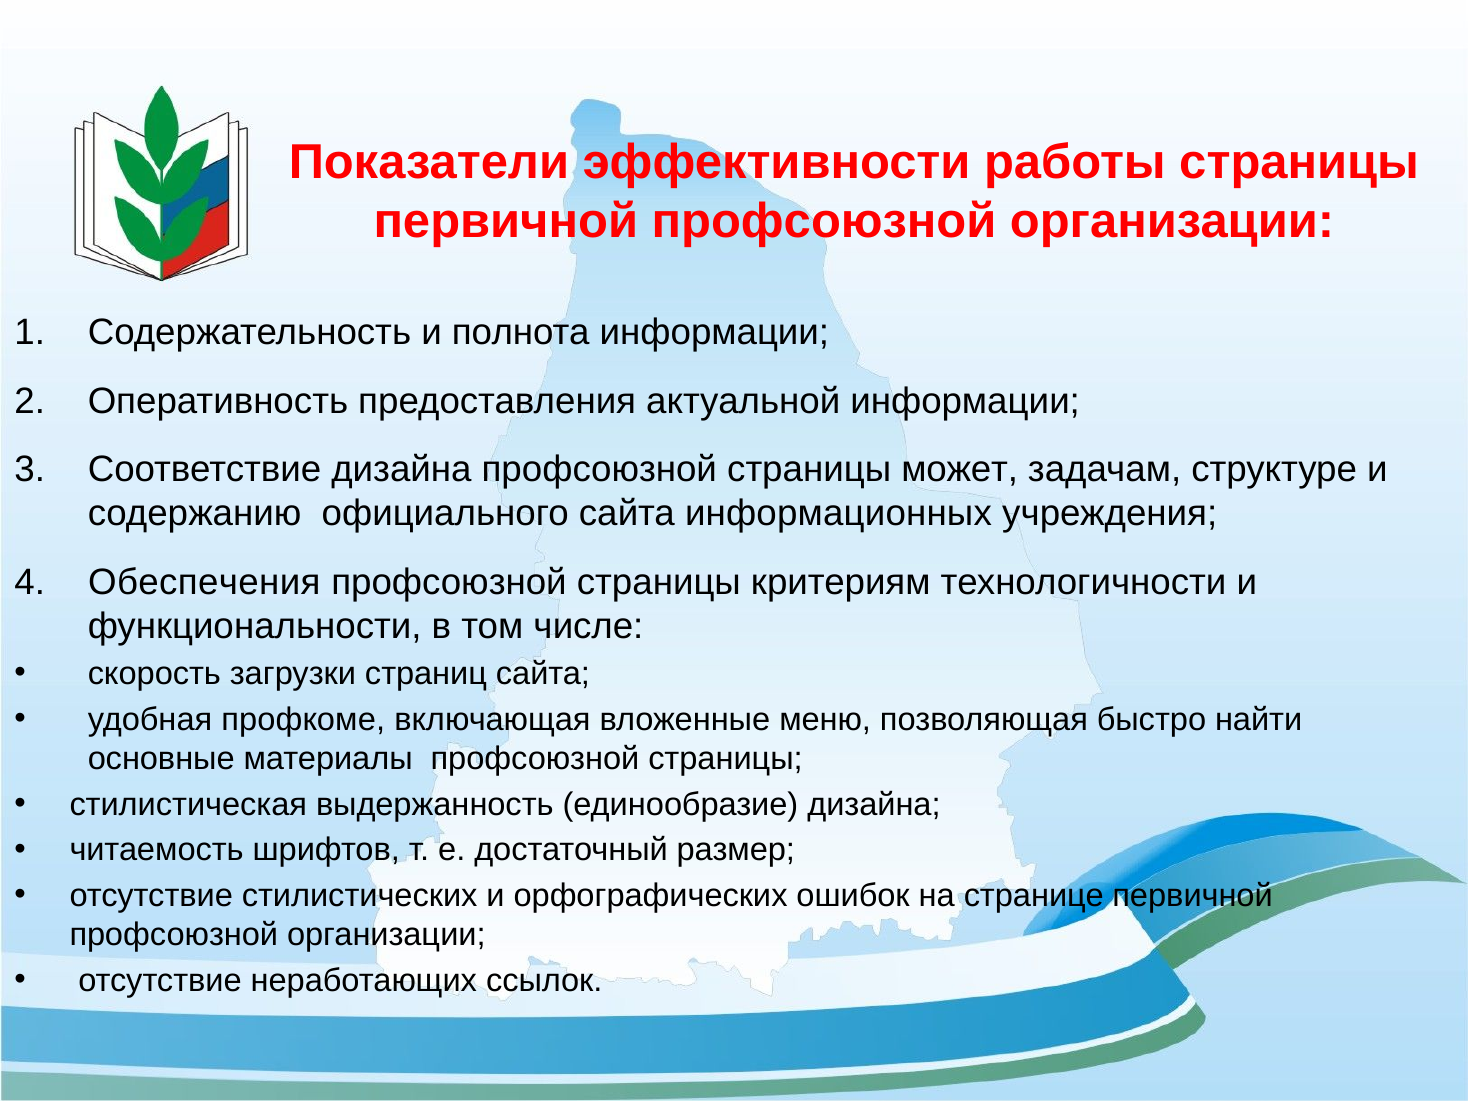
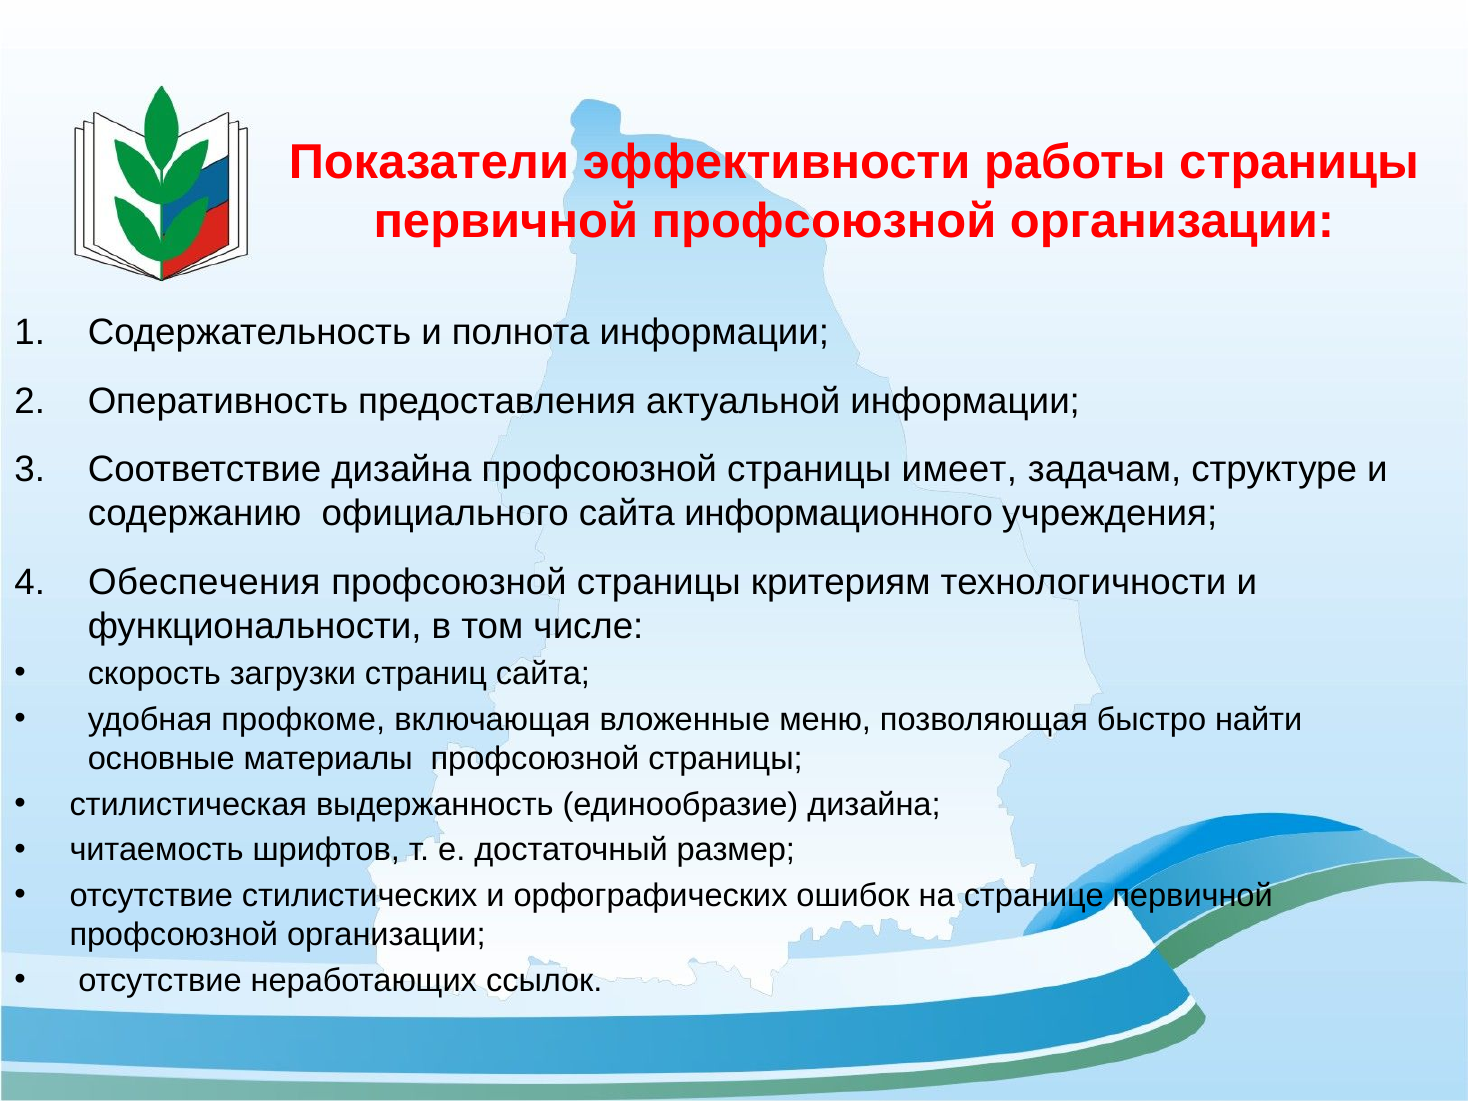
может: может -> имеет
информационных: информационных -> информационного
